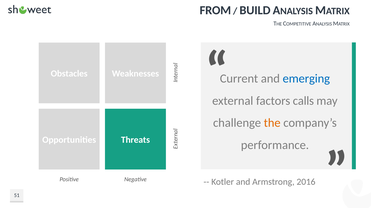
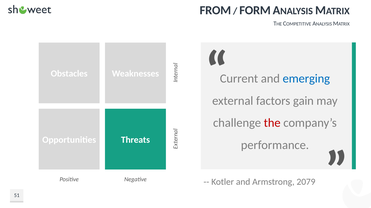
BUILD: BUILD -> FORM
calls: calls -> gain
the colour: orange -> red
2016: 2016 -> 2079
